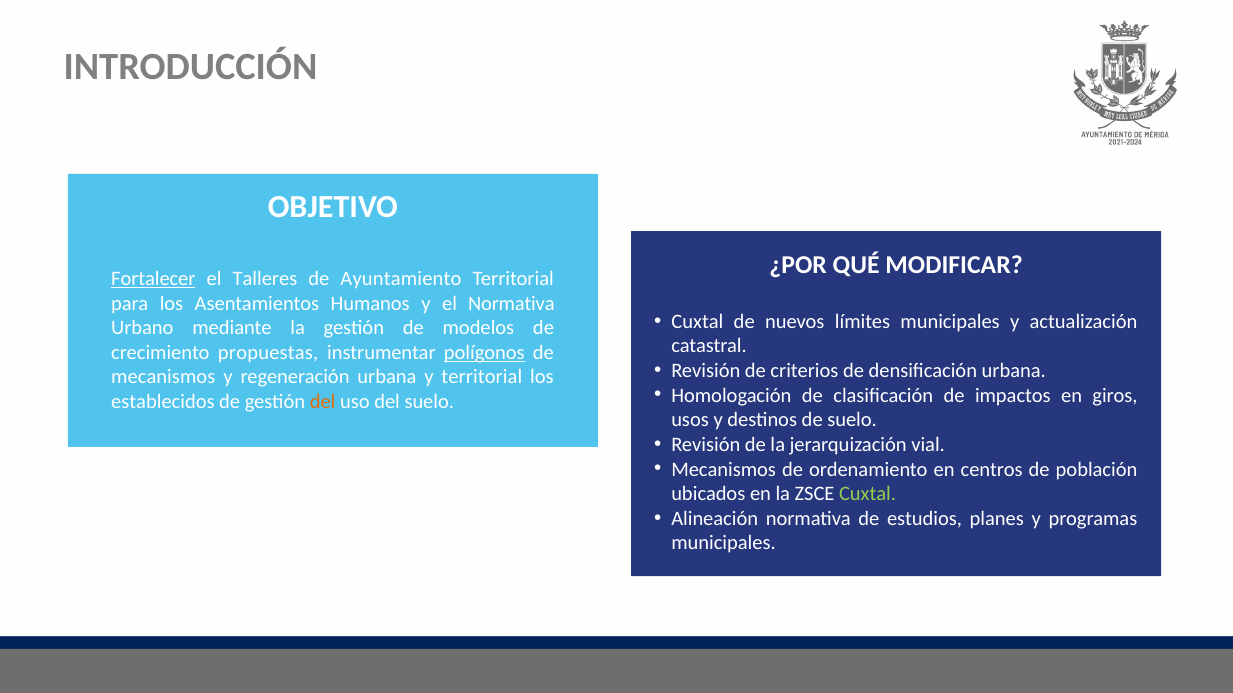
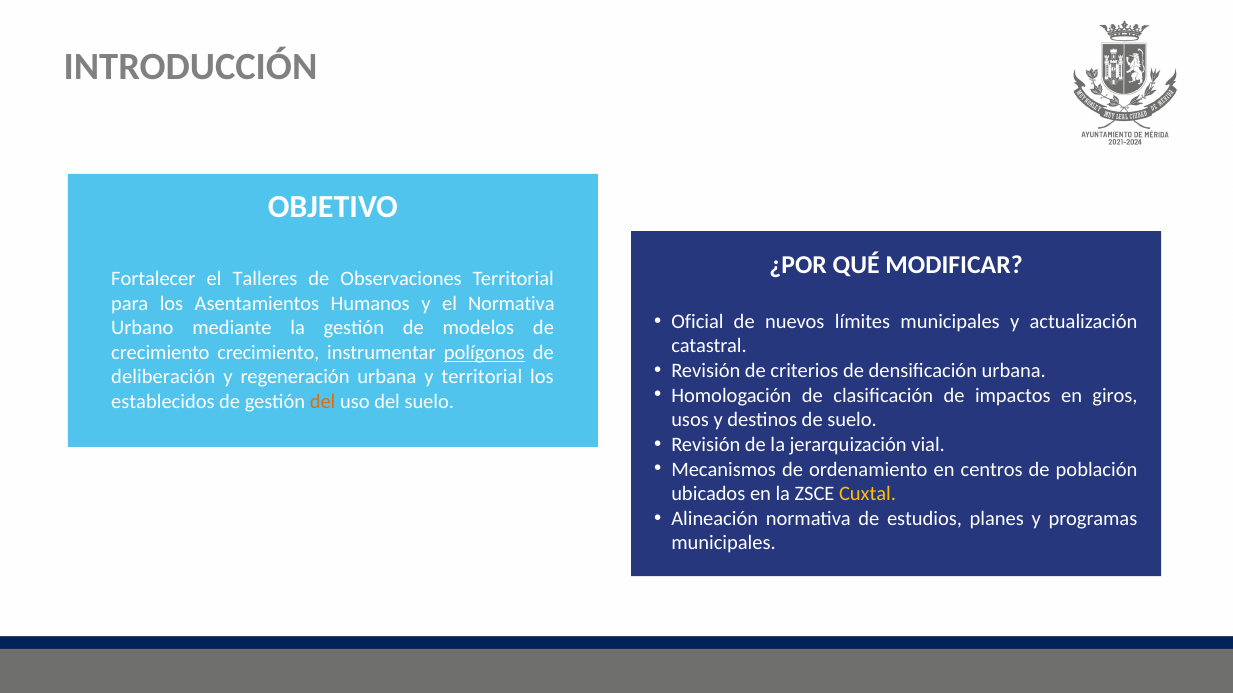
Fortalecer underline: present -> none
Ayuntamiento: Ayuntamiento -> Observaciones
Cuxtal at (697, 322): Cuxtal -> Oficial
crecimiento propuestas: propuestas -> crecimiento
mecanismos at (163, 377): mecanismos -> deliberación
Cuxtal at (868, 494) colour: light green -> yellow
